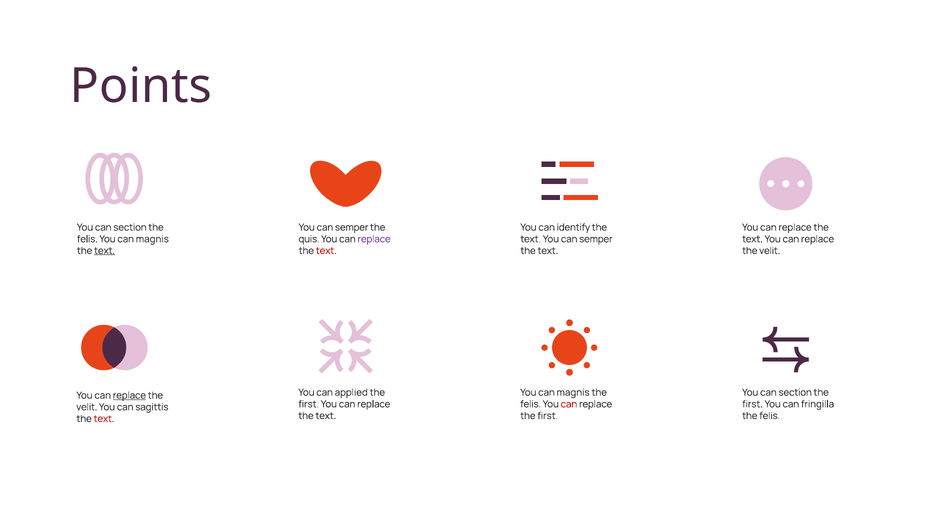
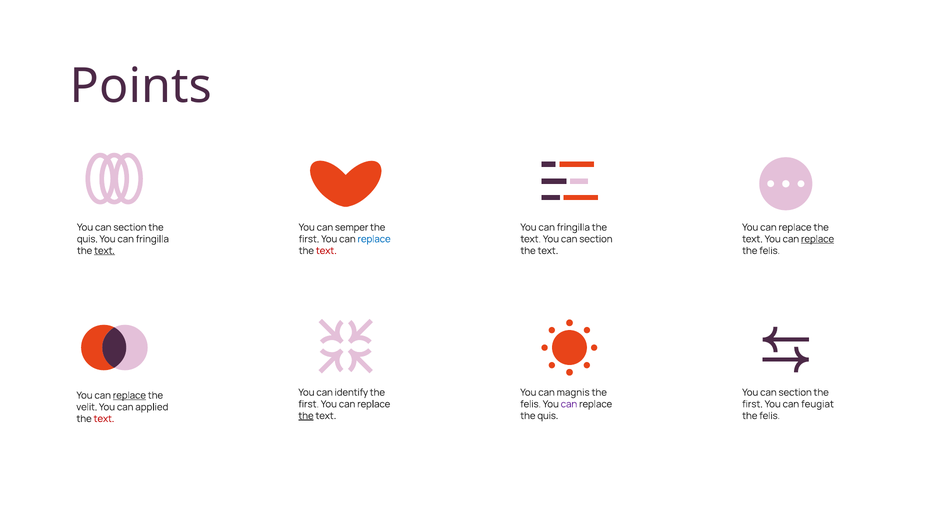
identify at (573, 227): identify -> fringilla
felis at (87, 239): felis -> quis
magnis at (152, 239): magnis -> fringilla
quis at (309, 239): quis -> first
replace at (374, 239) colour: purple -> blue
semper at (596, 239): semper -> section
replace at (818, 239) underline: none -> present
velit at (770, 251): velit -> felis
applied: applied -> identify
can at (569, 404) colour: red -> purple
fringilla: fringilla -> feugiat
sagittis: sagittis -> applied
the at (306, 416) underline: none -> present
first at (548, 416): first -> quis
